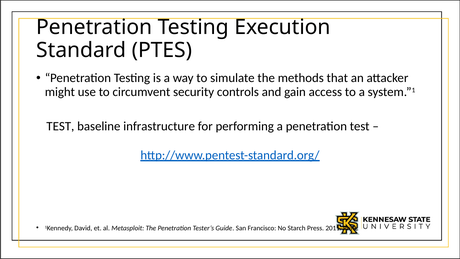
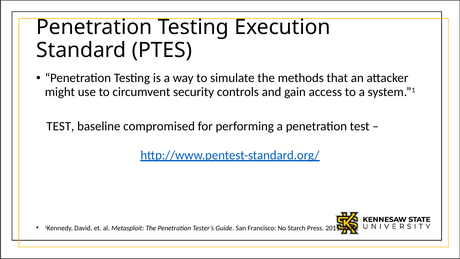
infrastructure: infrastructure -> compromised
